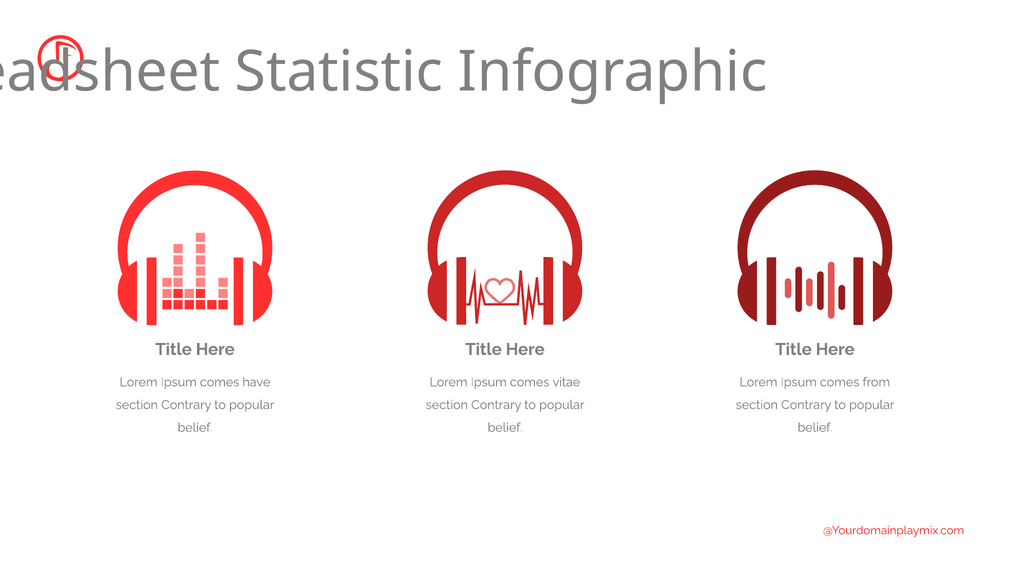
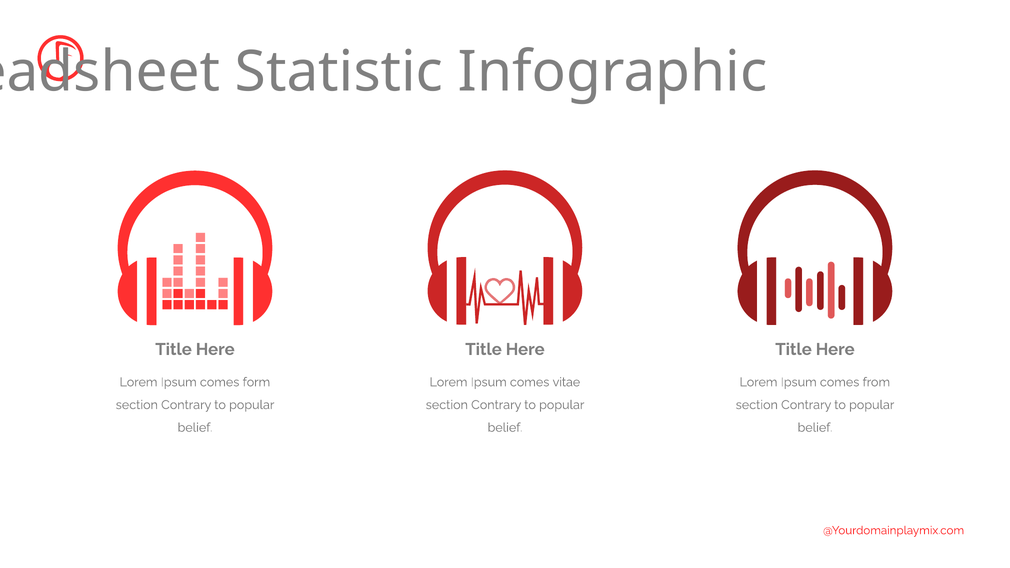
have: have -> form
